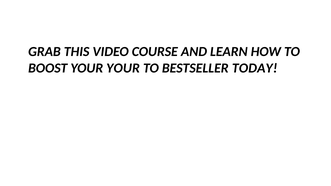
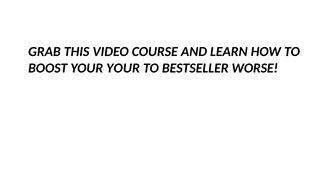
TODAY: TODAY -> WORSE
